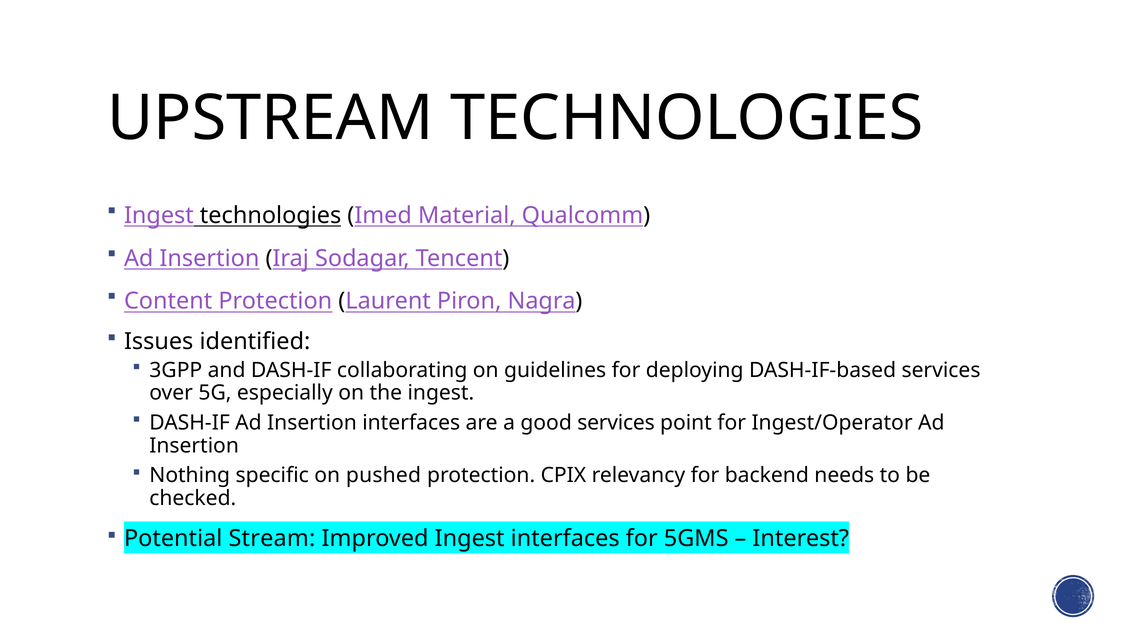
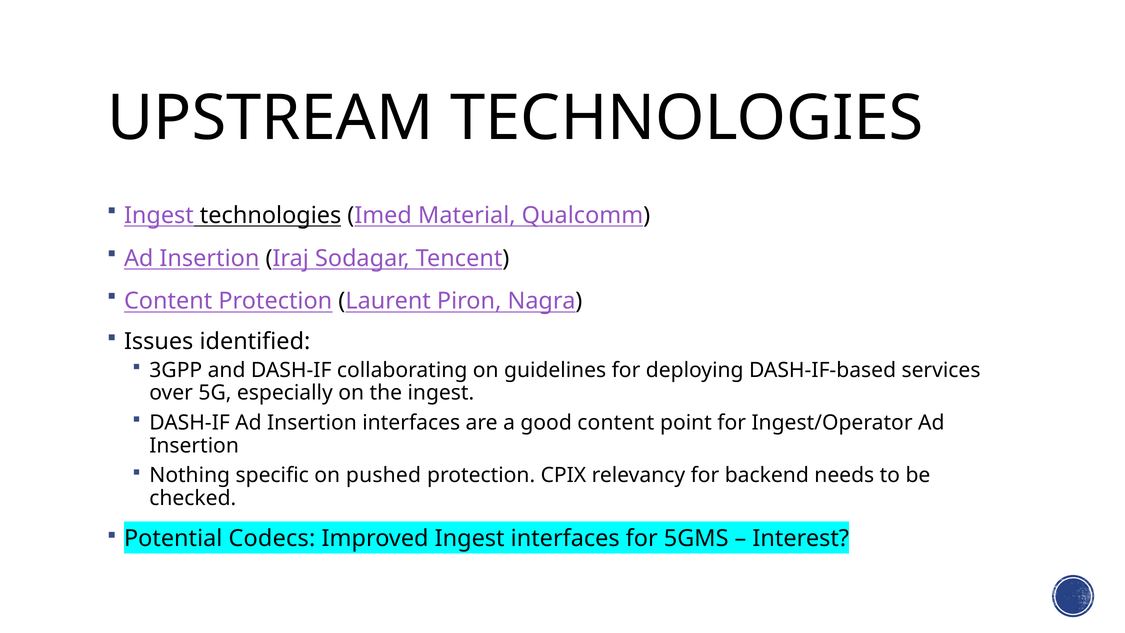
good services: services -> content
Stream: Stream -> Codecs
